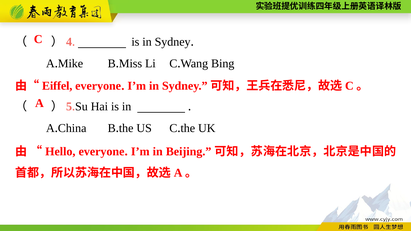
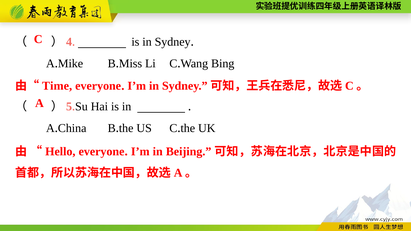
Eiffel: Eiffel -> Time
